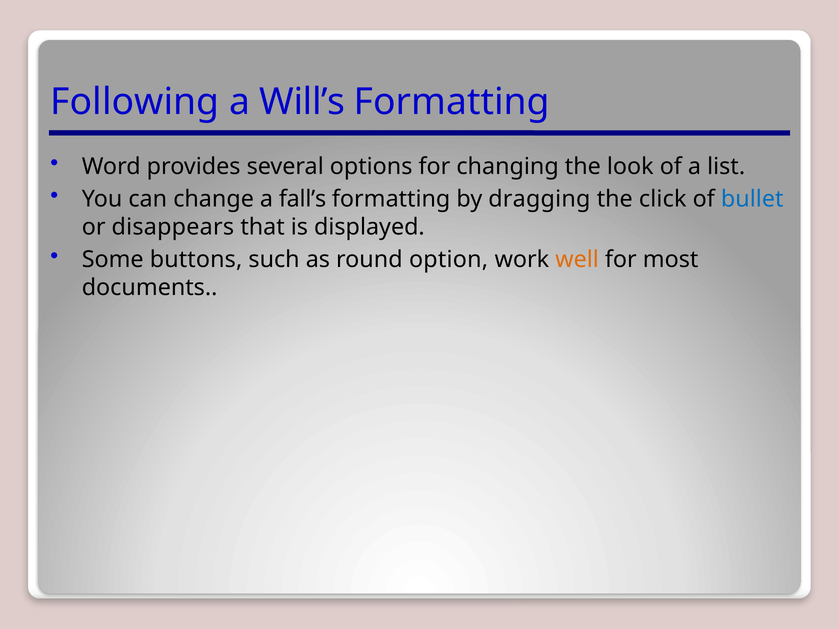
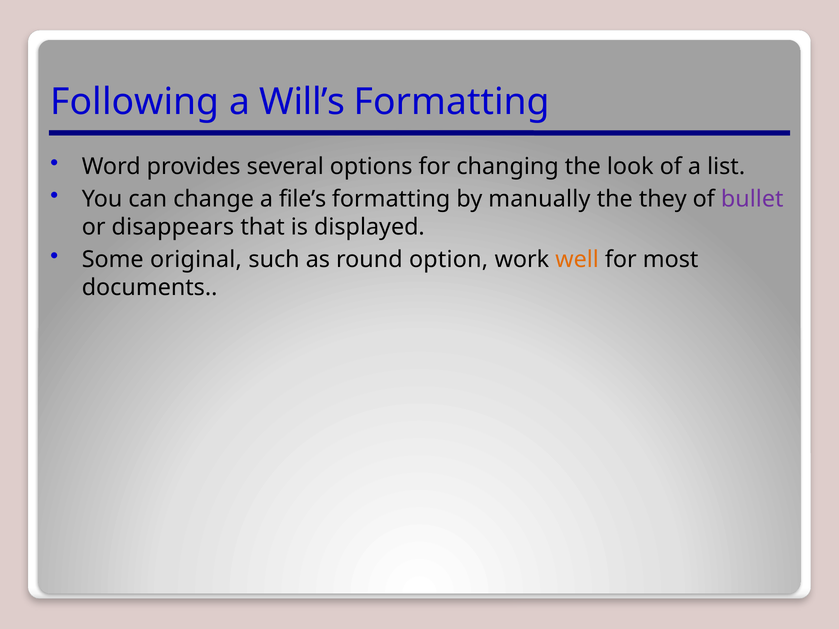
fall’s: fall’s -> file’s
dragging: dragging -> manually
click: click -> they
bullet colour: blue -> purple
buttons: buttons -> original
